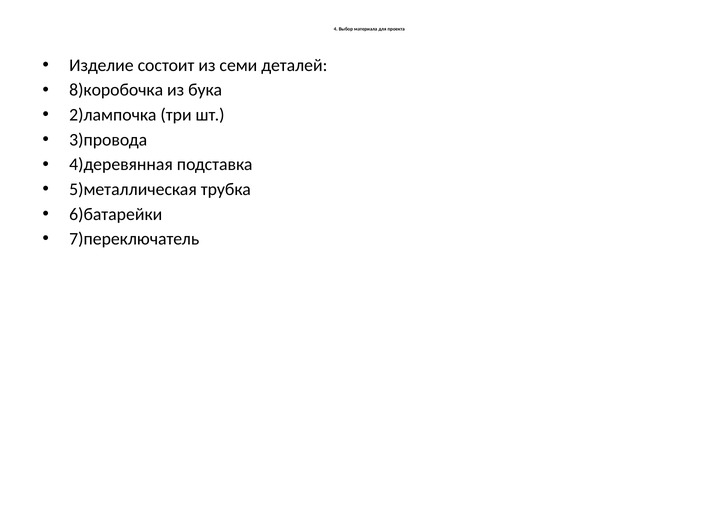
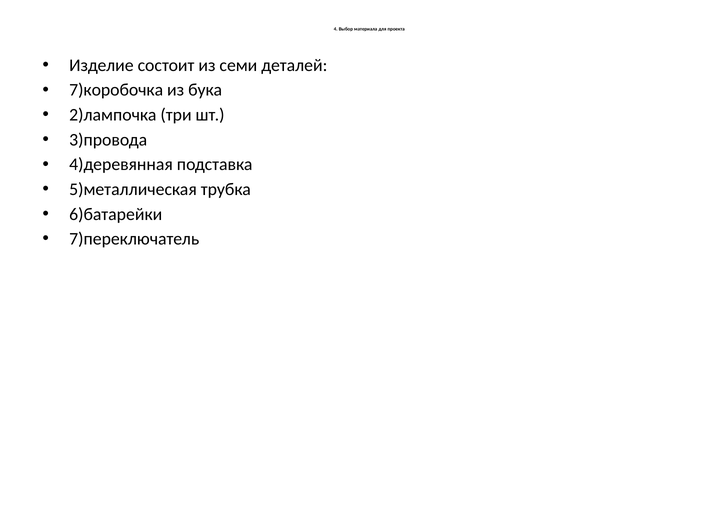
8)коробочка: 8)коробочка -> 7)коробочка
